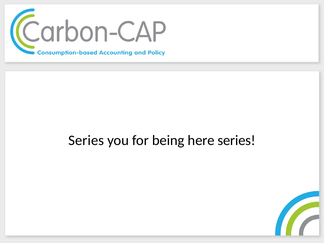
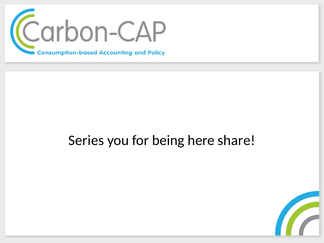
here series: series -> share
